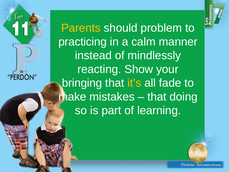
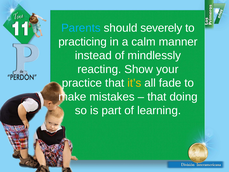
Parents colour: yellow -> light blue
problem: problem -> severely
bringing: bringing -> practice
